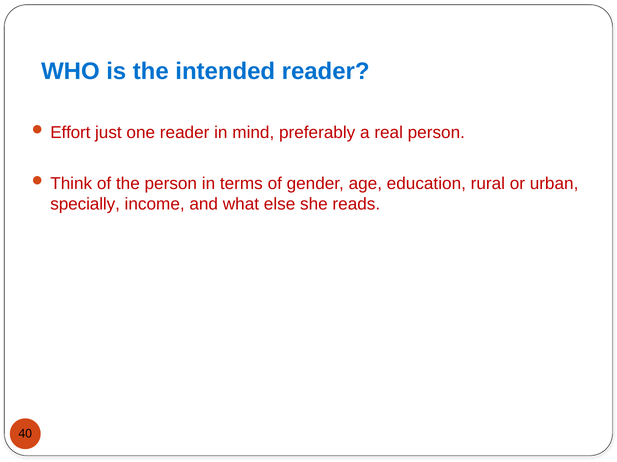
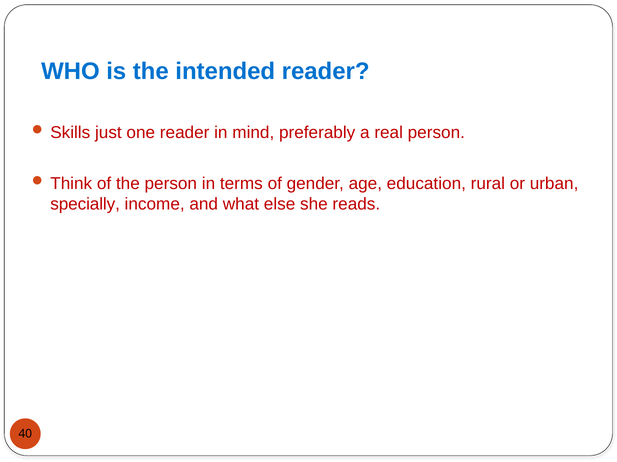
Effort: Effort -> Skills
